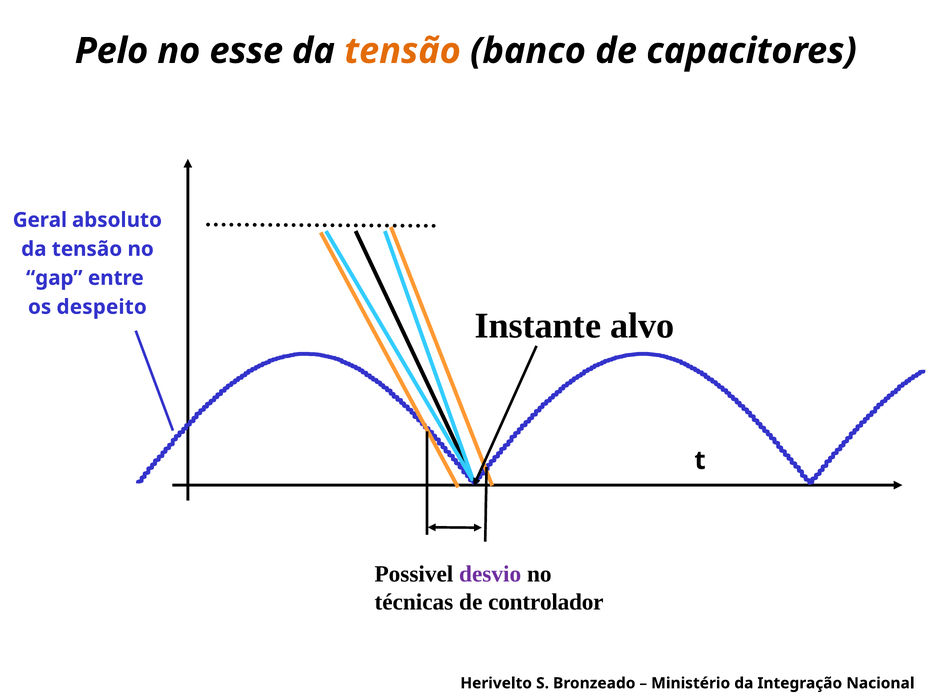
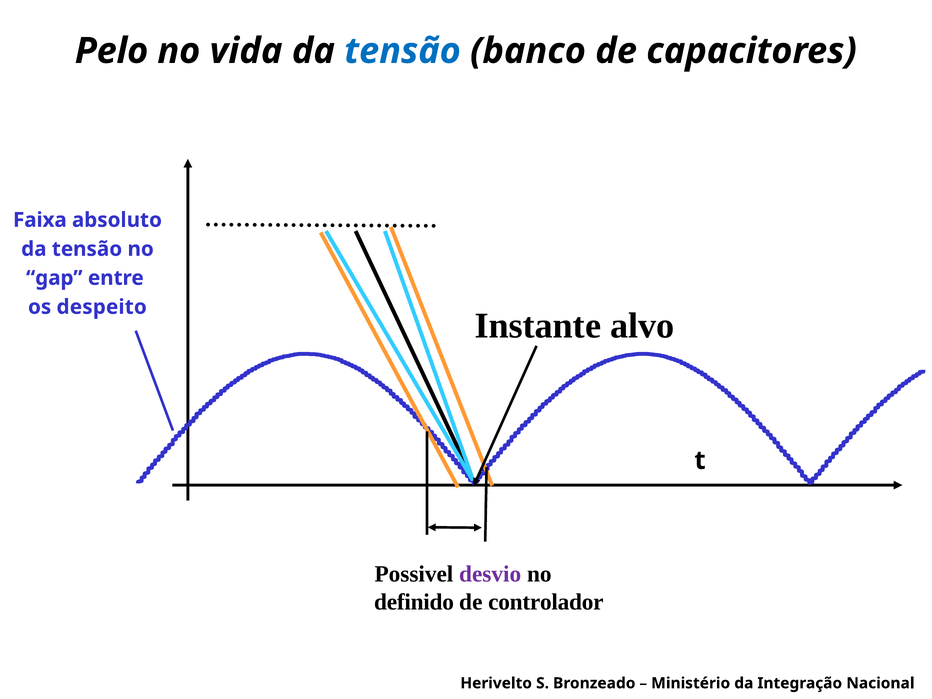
esse: esse -> vida
tensão at (403, 51) colour: orange -> blue
Geral: Geral -> Faixa
técnicas: técnicas -> definido
